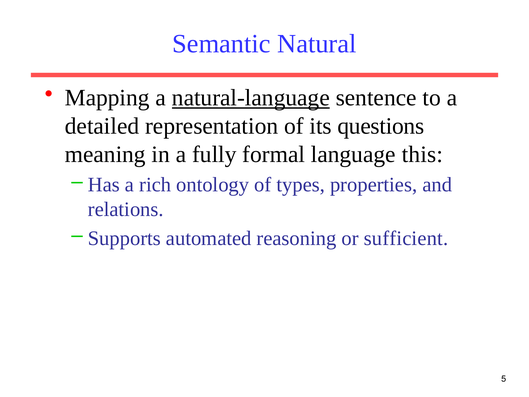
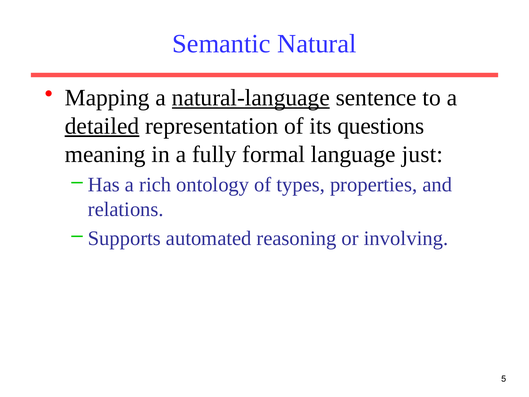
detailed underline: none -> present
this: this -> just
sufficient: sufficient -> involving
